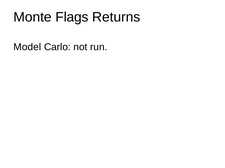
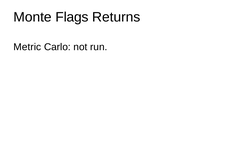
Model: Model -> Metric
